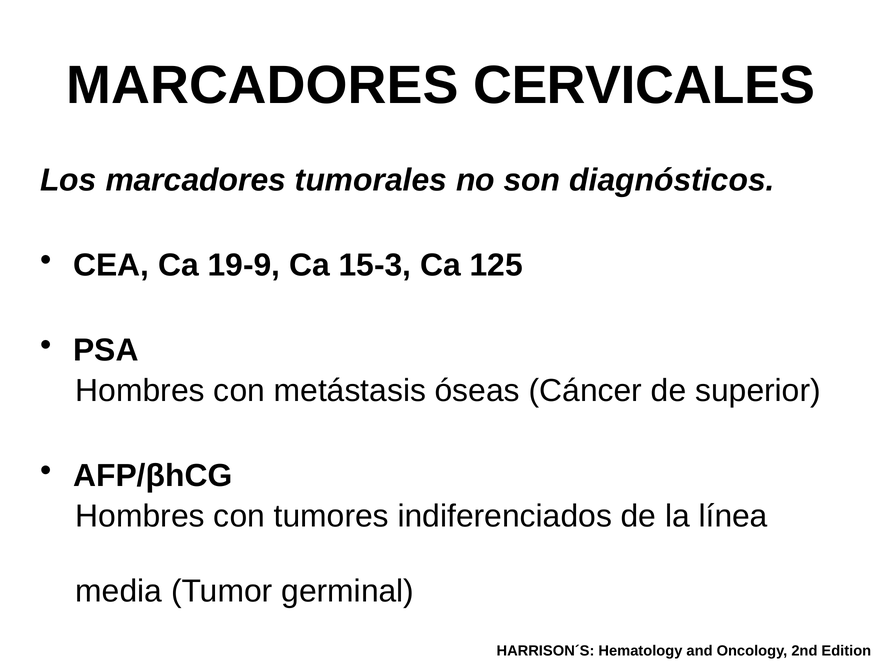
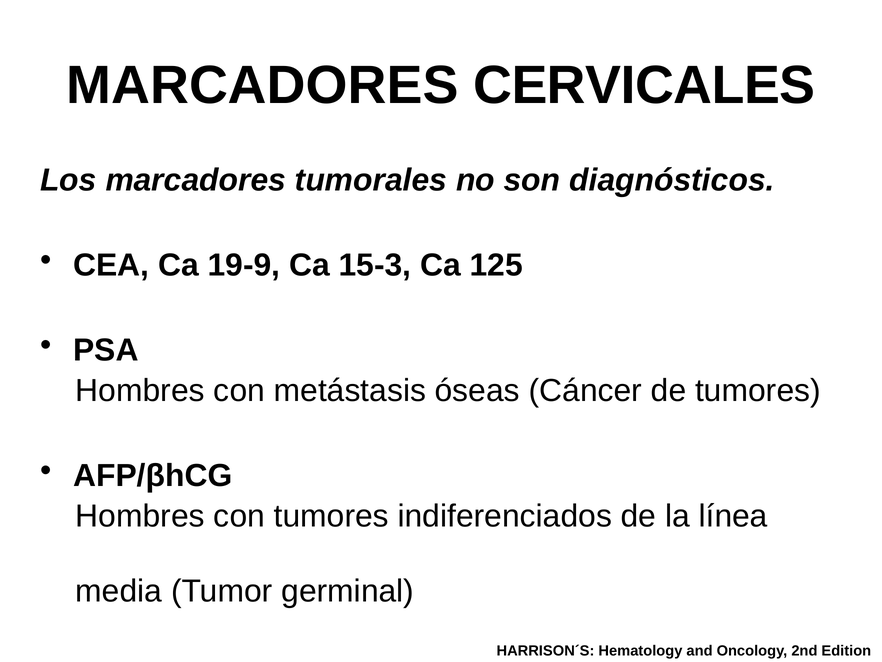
de superior: superior -> tumores
